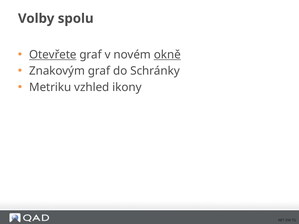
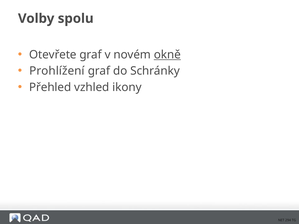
Otevřete underline: present -> none
Znakovým: Znakovým -> Prohlížení
Metriku: Metriku -> Přehled
